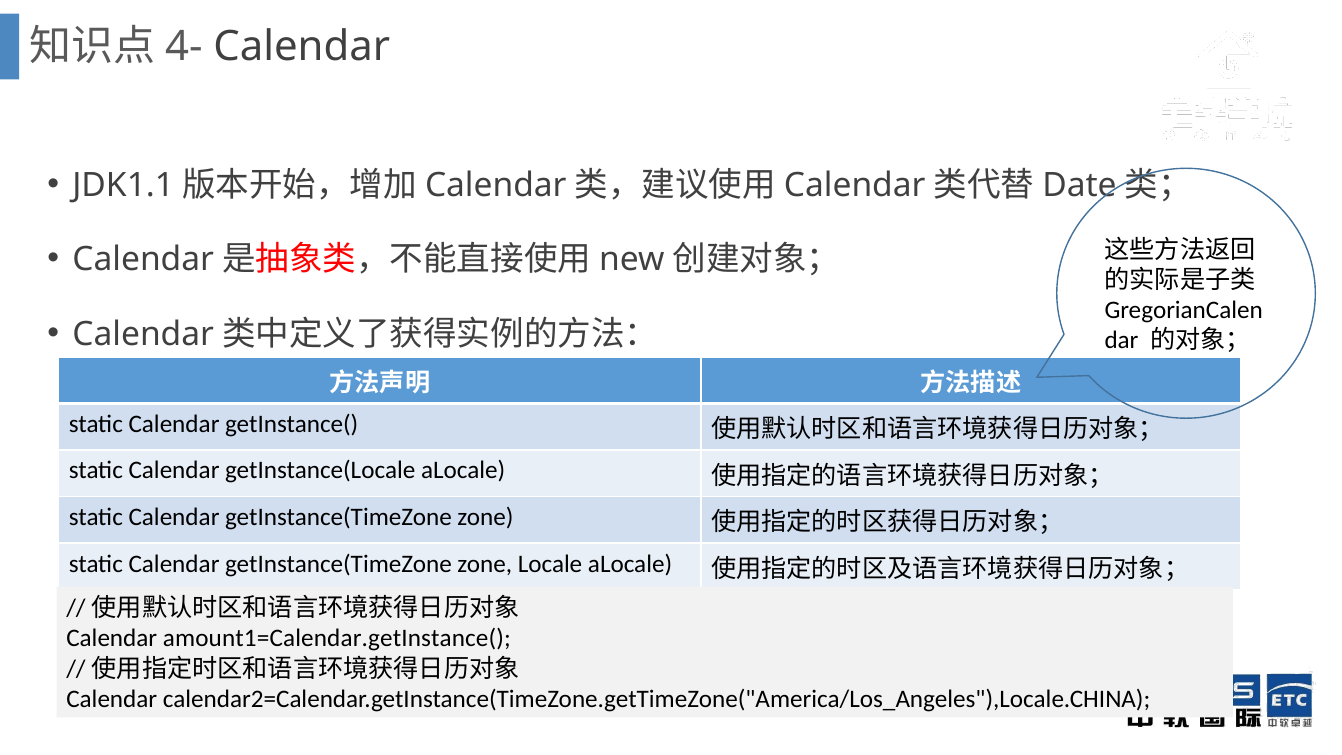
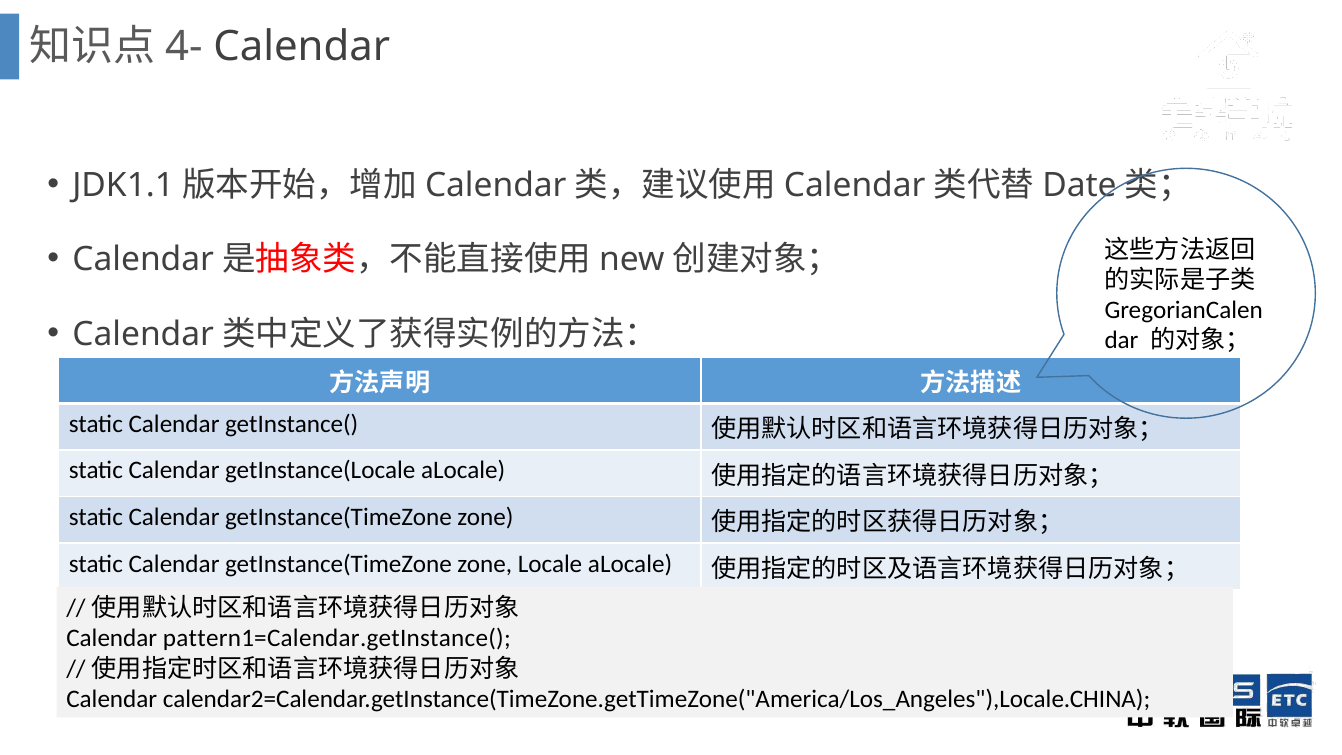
amount1=Calendar.getInstance(: amount1=Calendar.getInstance( -> pattern1=Calendar.getInstance(
